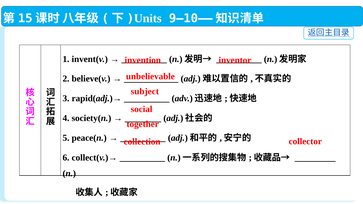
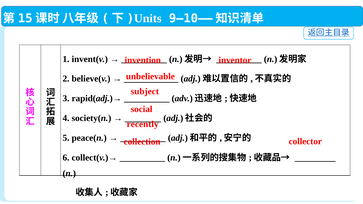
together: together -> recently
